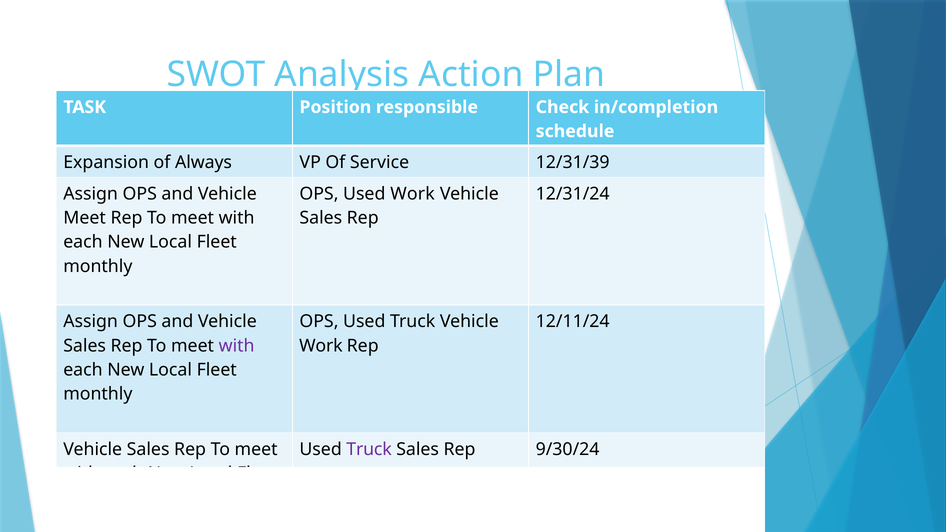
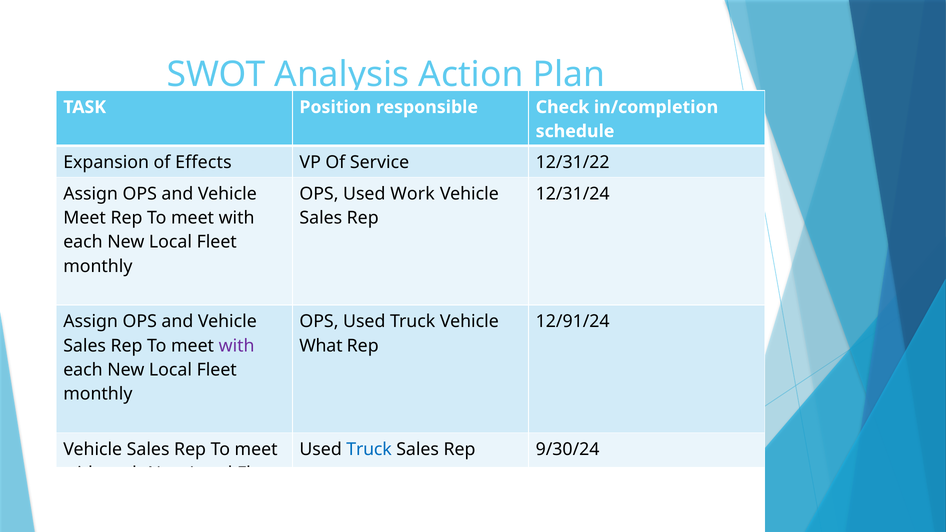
Always: Always -> Effects
12/31/39: 12/31/39 -> 12/31/22
12/11/24: 12/11/24 -> 12/91/24
Work at (321, 346): Work -> What
Truck at (369, 449) colour: purple -> blue
